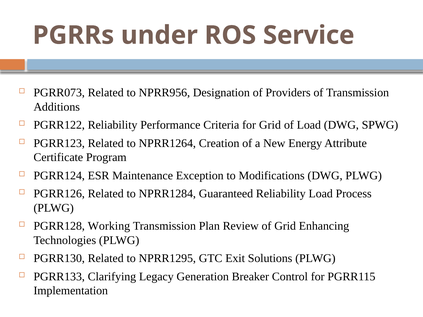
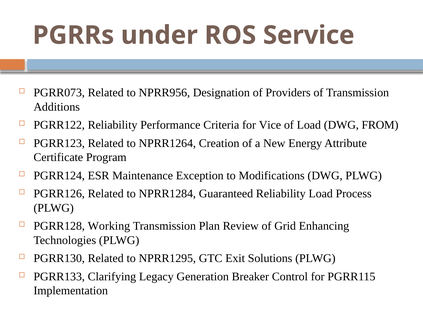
for Grid: Grid -> Vice
SPWG: SPWG -> FROM
